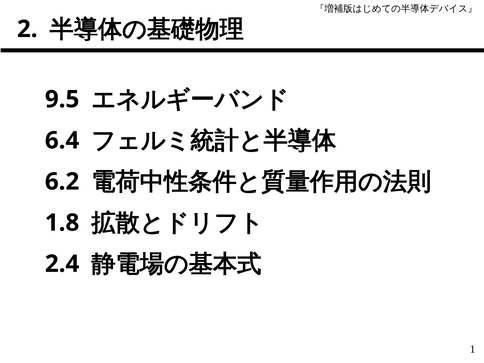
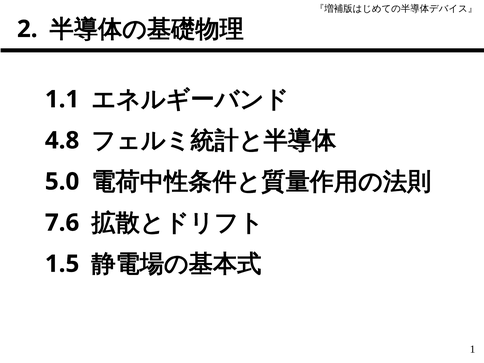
9.5: 9.5 -> 1.1
6.4: 6.4 -> 4.8
6.2: 6.2 -> 5.0
1.8: 1.8 -> 7.6
2.4: 2.4 -> 1.5
